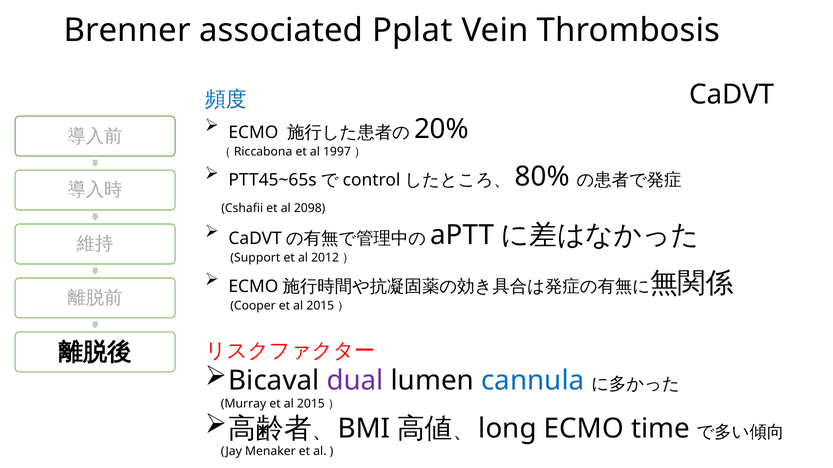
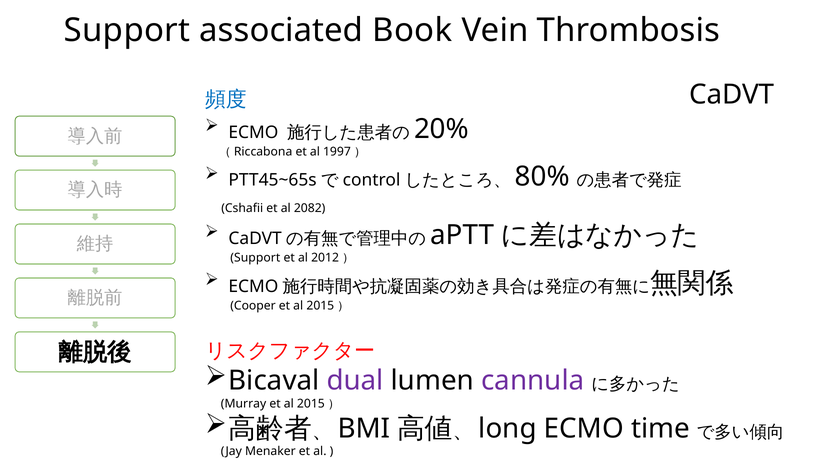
Brenner at (127, 31): Brenner -> Support
Pplat: Pplat -> Book
2098: 2098 -> 2082
cannula colour: blue -> purple
